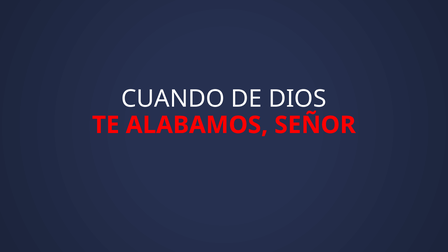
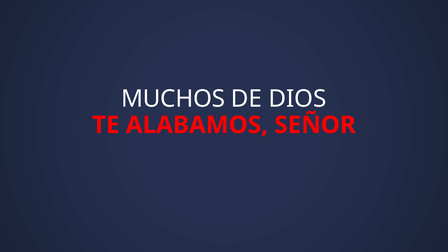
CUANDO: CUANDO -> MUCHOS
